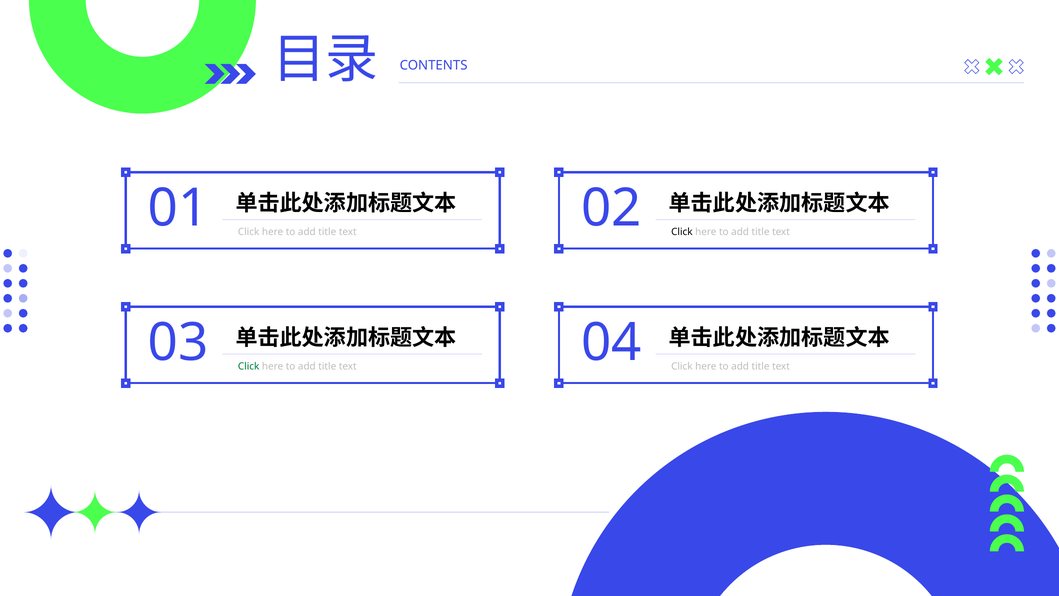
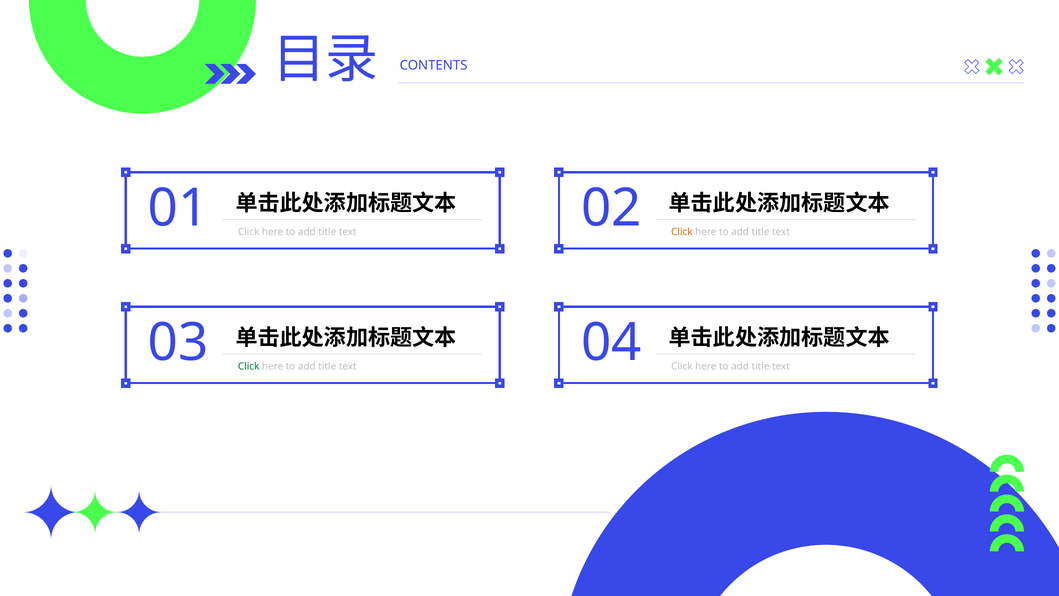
Click at (682, 232) colour: black -> orange
